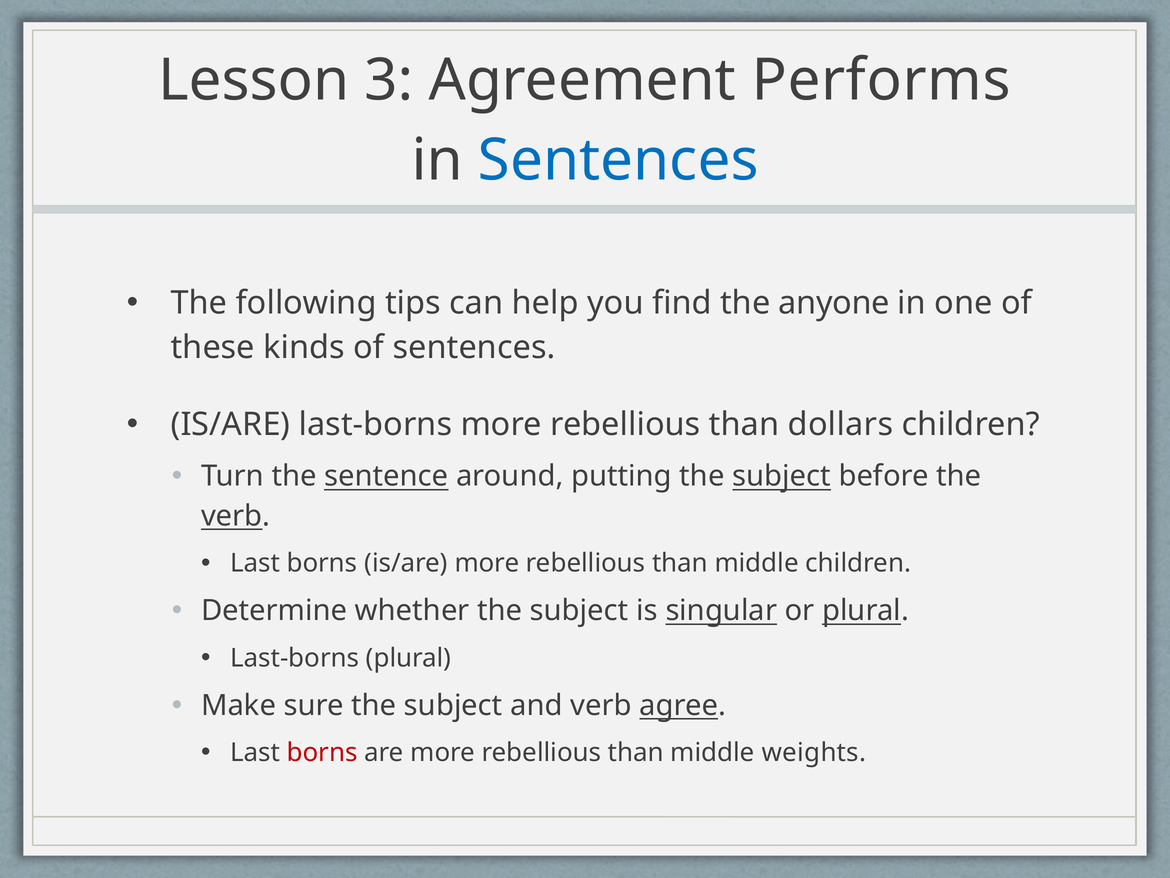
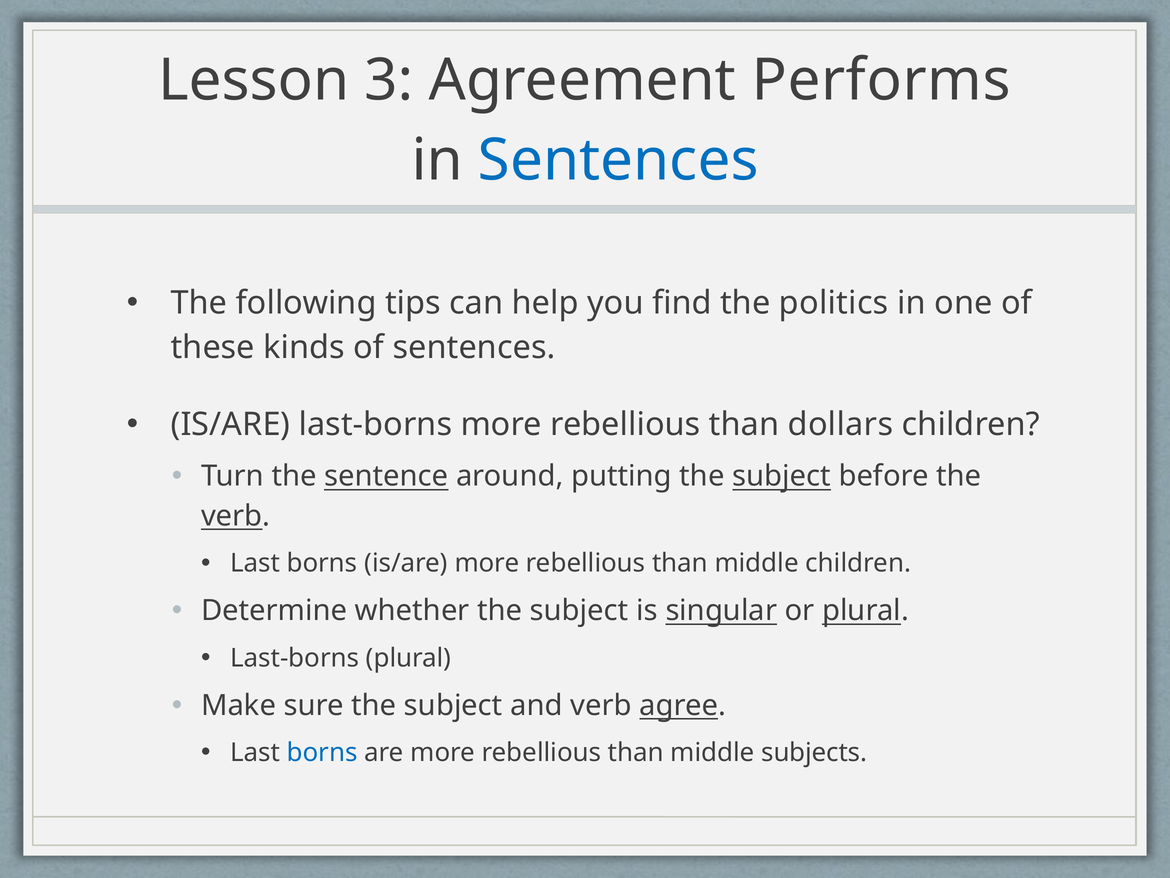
anyone: anyone -> politics
borns at (322, 752) colour: red -> blue
weights: weights -> subjects
